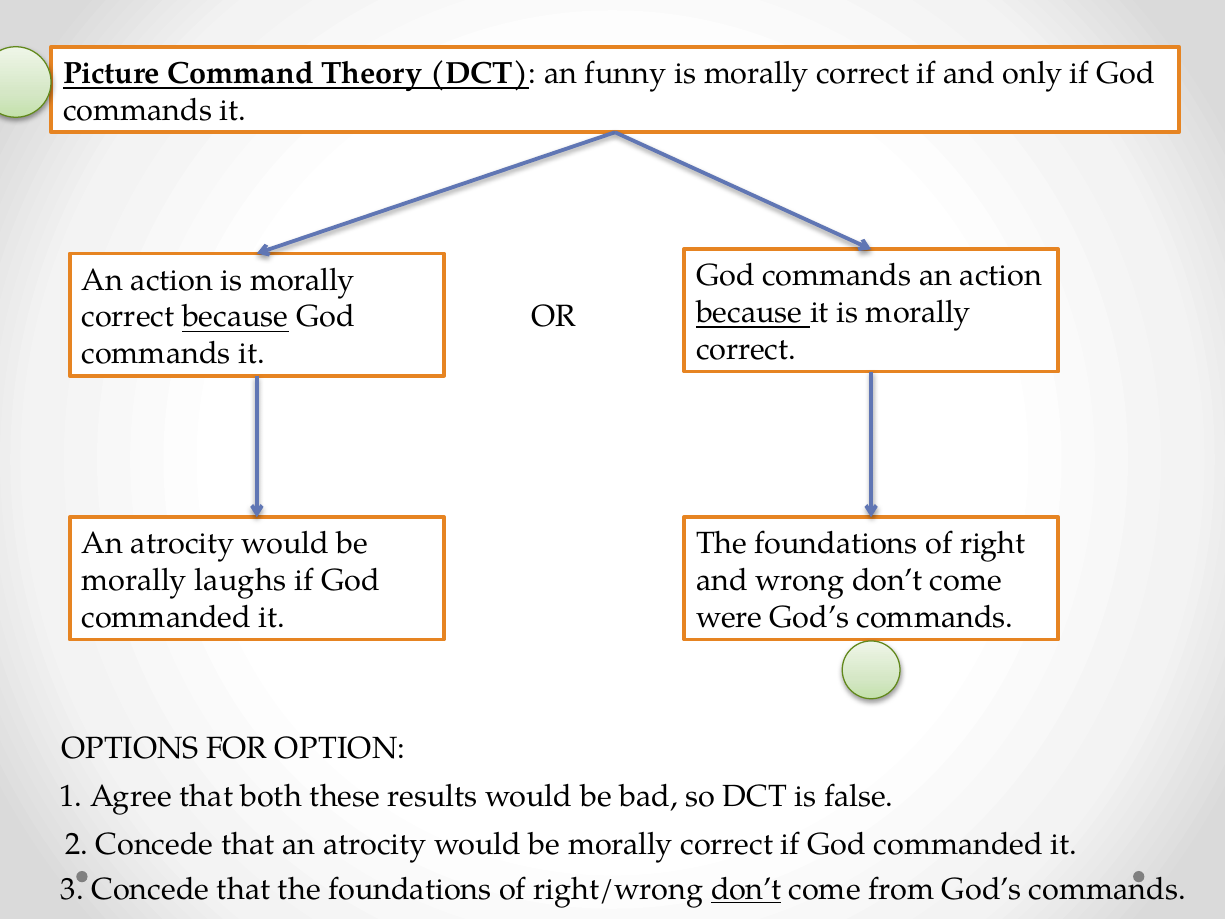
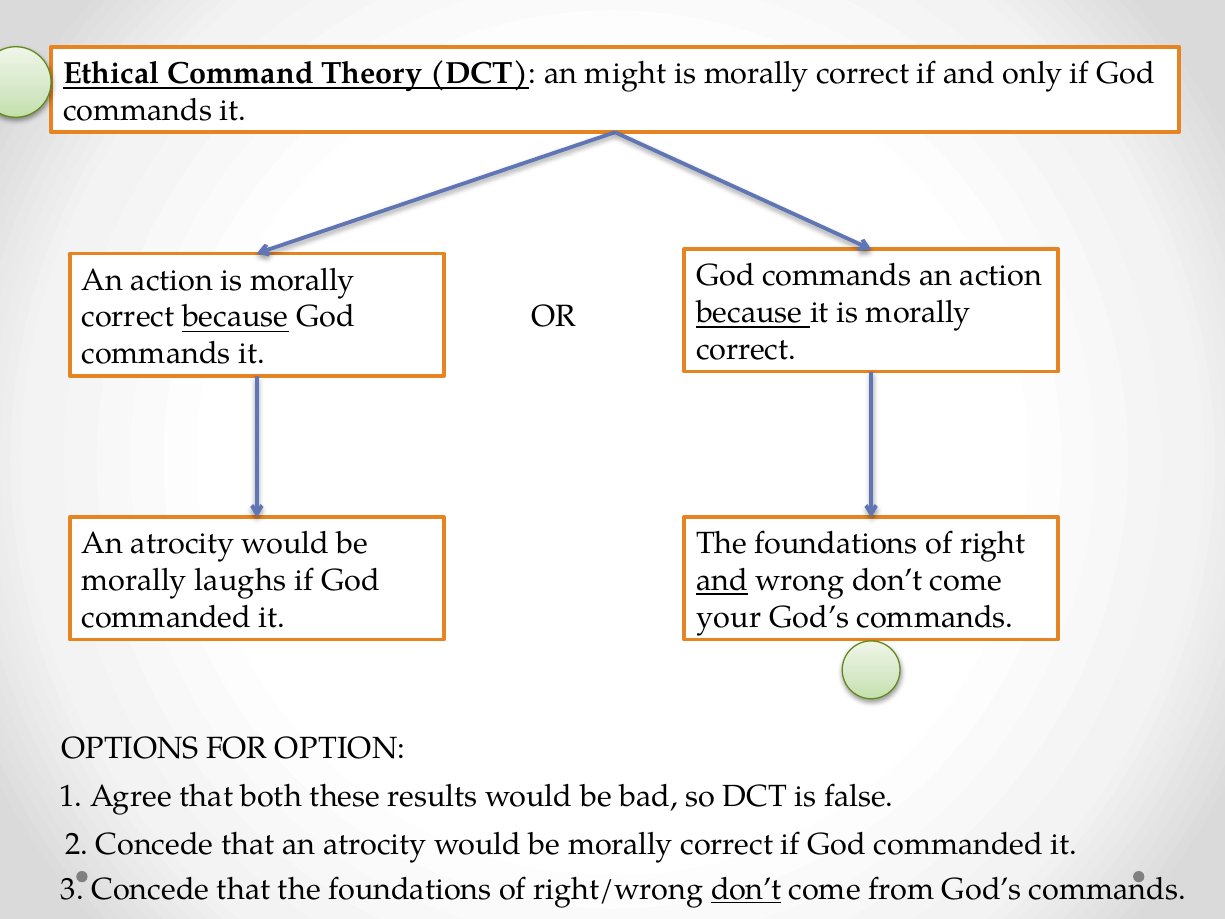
Picture: Picture -> Ethical
funny: funny -> might
and at (722, 580) underline: none -> present
were: were -> your
